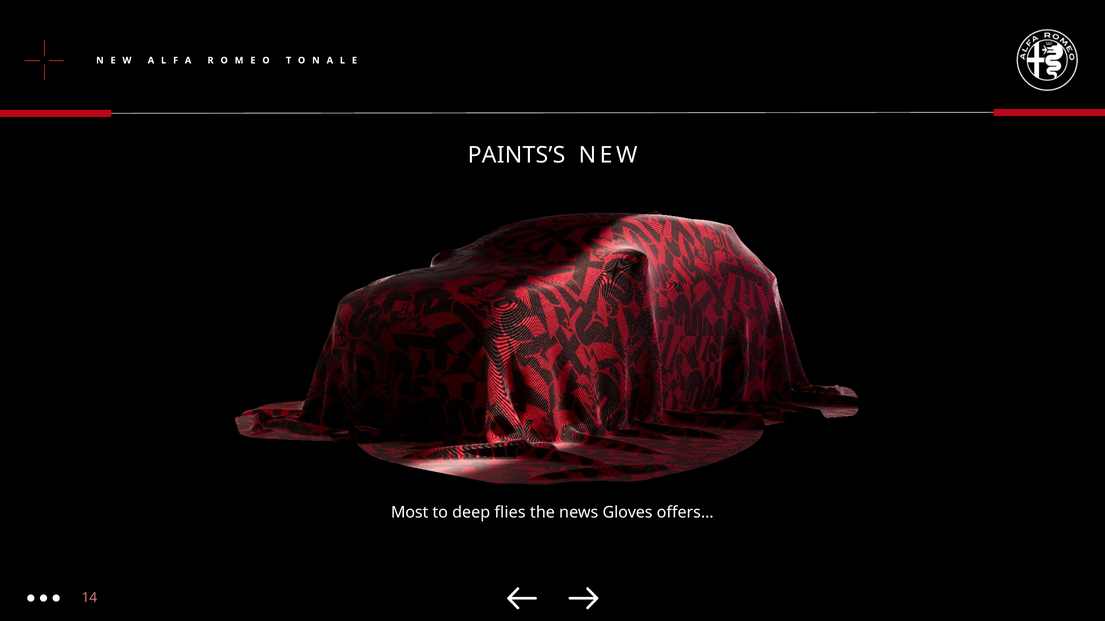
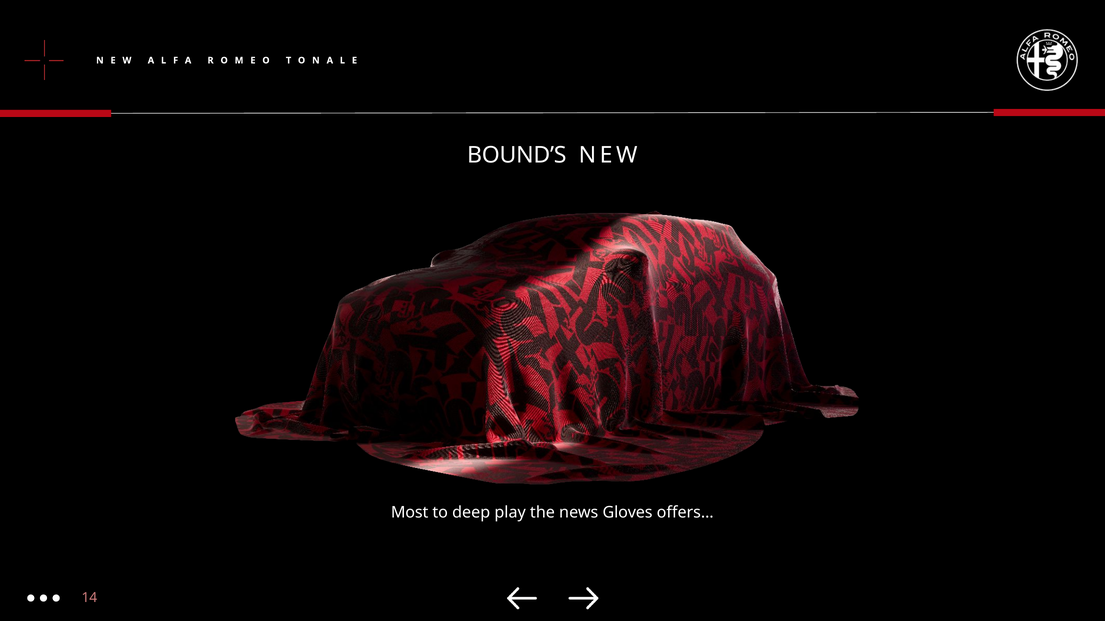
PAINTS’S: PAINTS’S -> BOUND’S
flies: flies -> play
